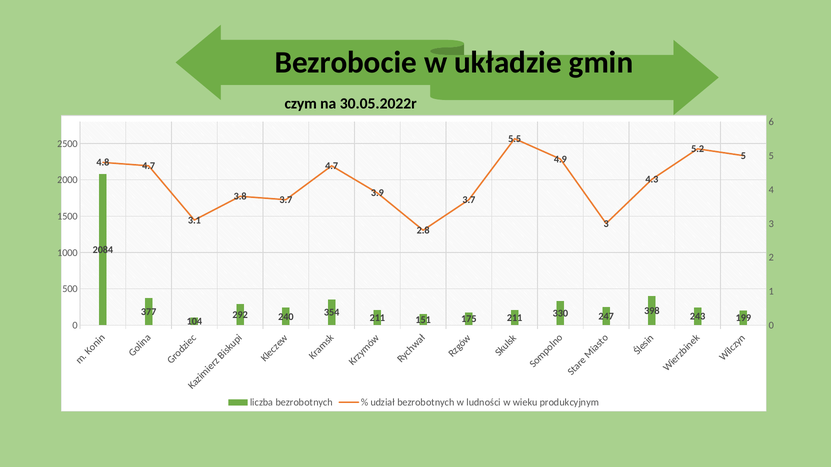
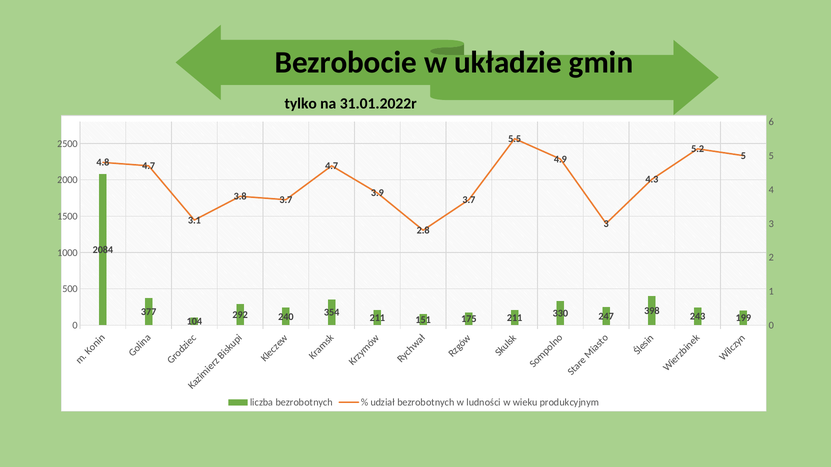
czym: czym -> tylko
30.05.2022r: 30.05.2022r -> 31.01.2022r
